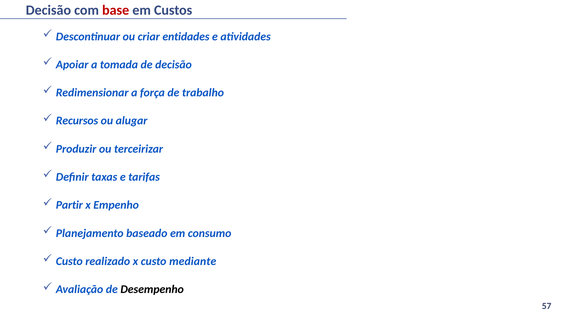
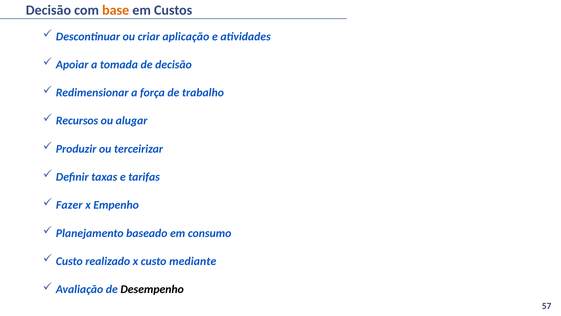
base colour: red -> orange
entidades: entidades -> aplicação
Partir: Partir -> Fazer
